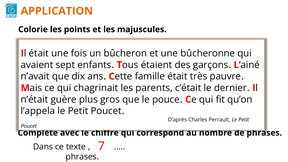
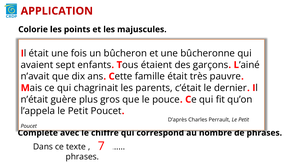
APPLICATION colour: orange -> red
